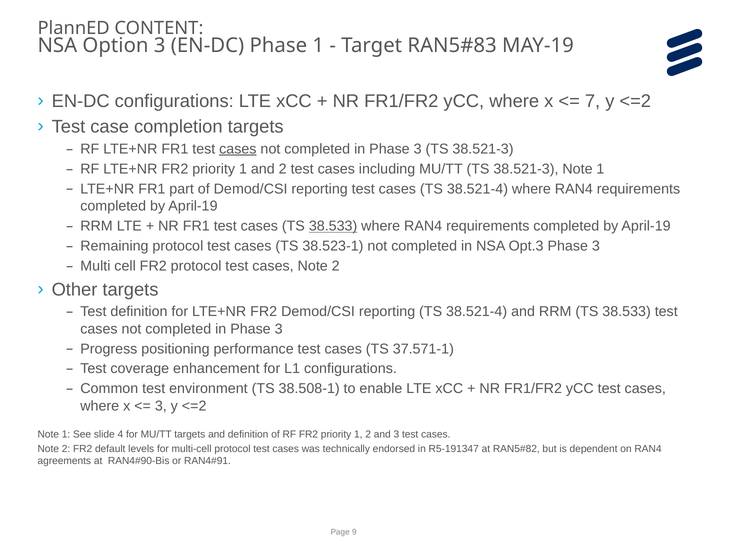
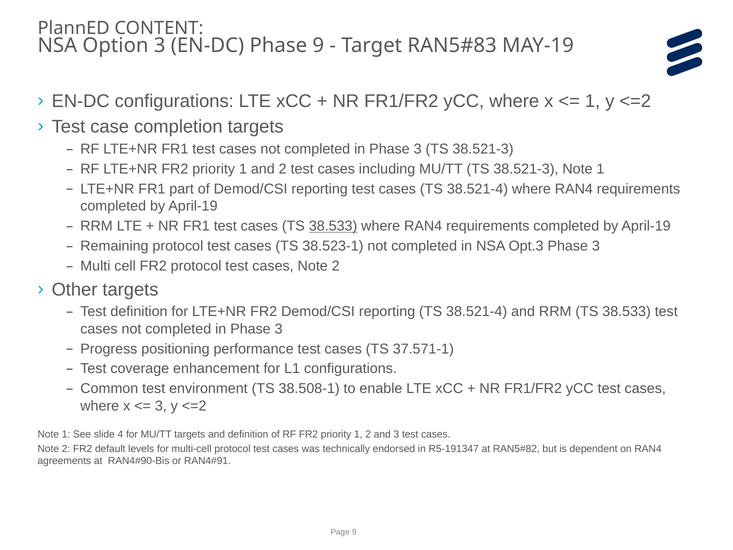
Phase 1: 1 -> 9
7 at (593, 101): 7 -> 1
cases at (238, 149) underline: present -> none
